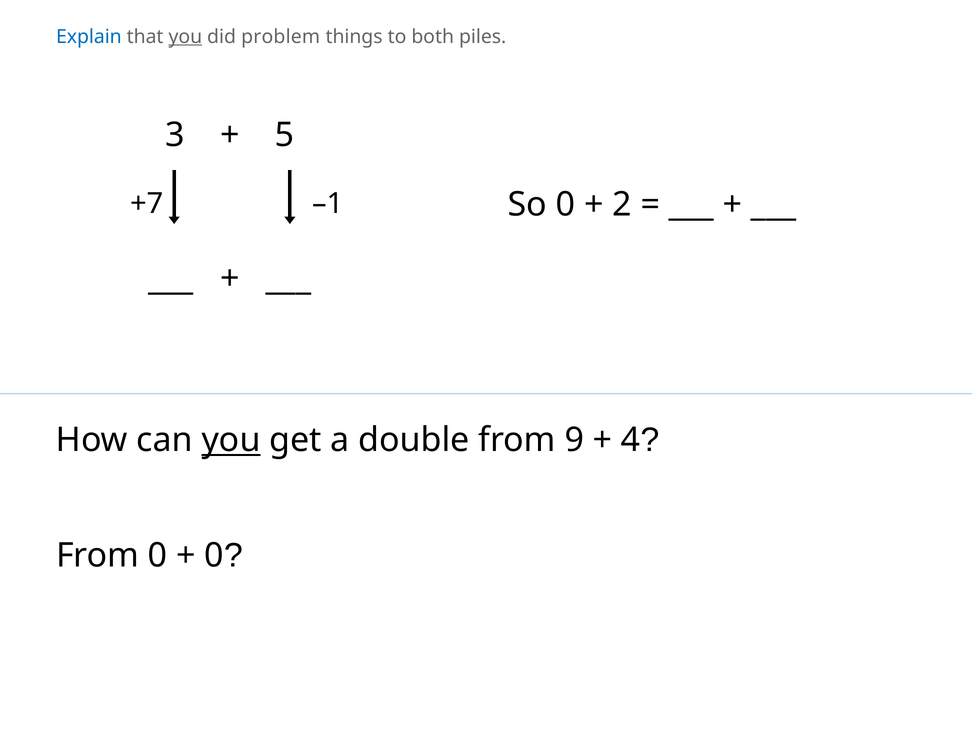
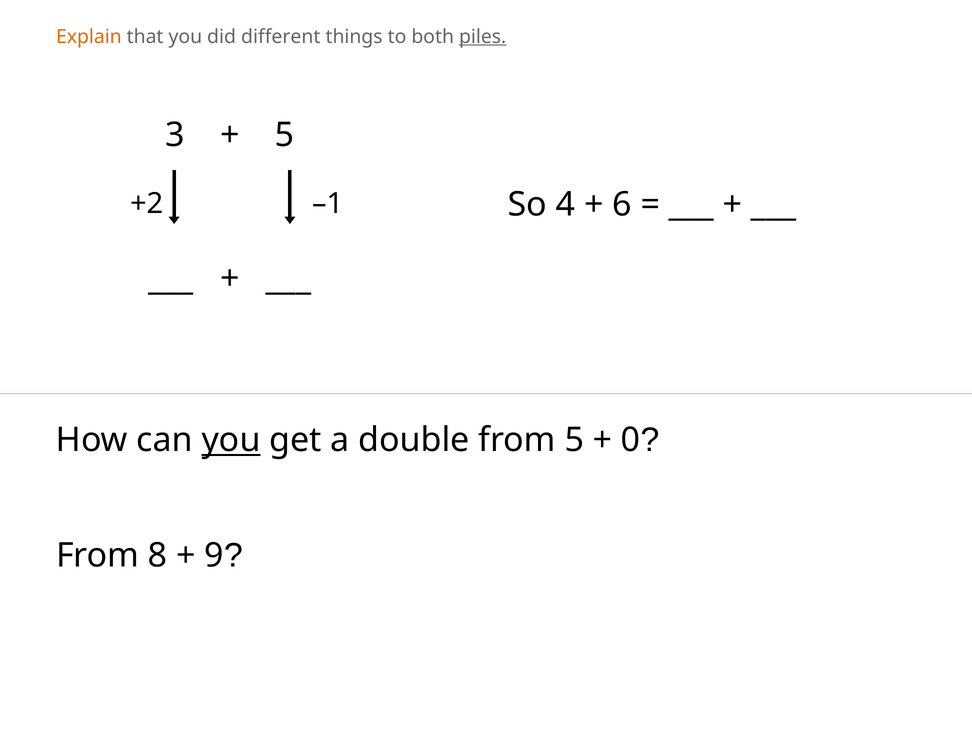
Explain colour: blue -> orange
you at (185, 37) underline: present -> none
problem: problem -> different
piles underline: none -> present
So 0: 0 -> 4
2: 2 -> 6
+7: +7 -> +2
from 9: 9 -> 5
4: 4 -> 0
From 0: 0 -> 8
0 at (214, 556): 0 -> 9
